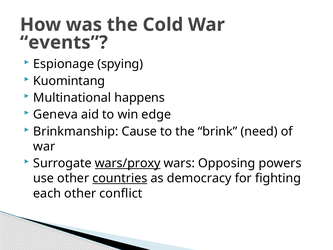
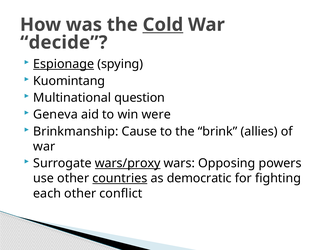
Cold underline: none -> present
events: events -> decide
Espionage underline: none -> present
happens: happens -> question
edge: edge -> were
need: need -> allies
democracy: democracy -> democratic
